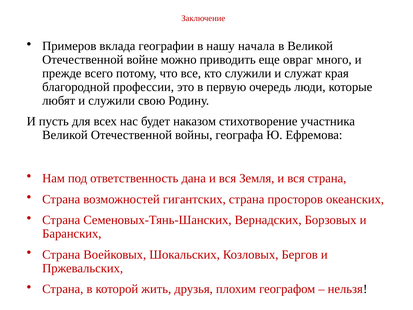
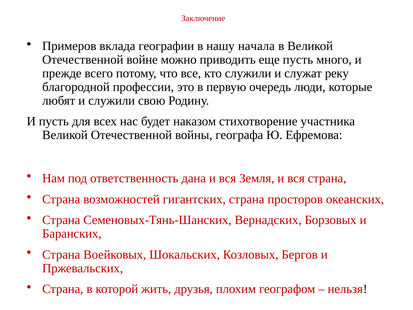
еще овраг: овраг -> пусть
края: края -> реку
